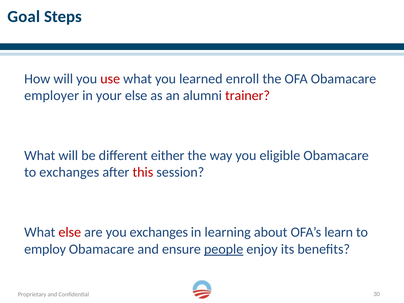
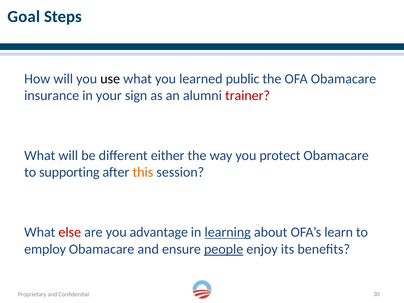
use colour: red -> black
enroll: enroll -> public
employer: employer -> insurance
your else: else -> sign
eligible: eligible -> protect
to exchanges: exchanges -> supporting
this colour: red -> orange
you exchanges: exchanges -> advantage
learning underline: none -> present
